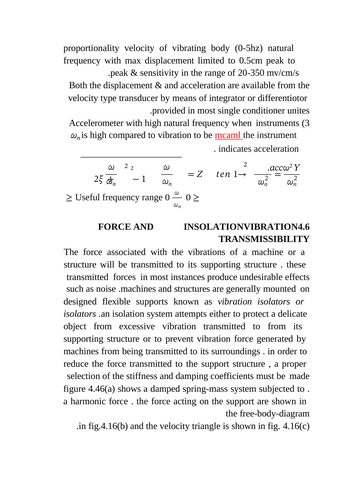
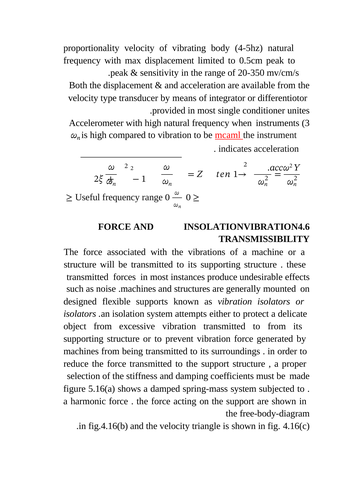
0-5hz: 0-5hz -> 4-5hz
4.46(a: 4.46(a -> 5.16(a
